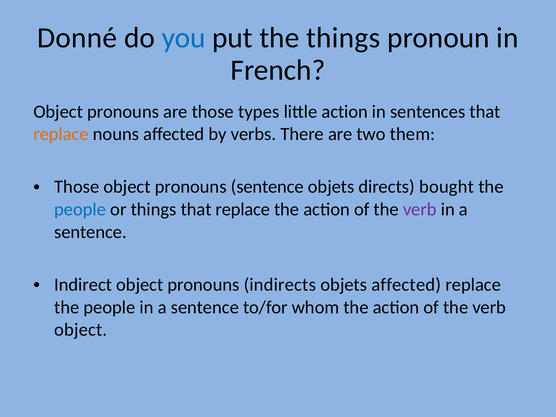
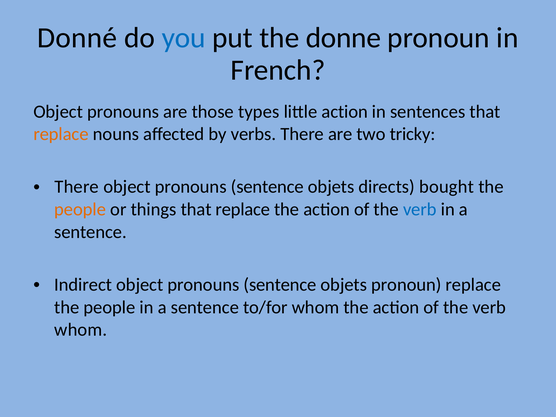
the things: things -> donne
them: them -> tricky
Those at (77, 187): Those -> There
people at (80, 209) colour: blue -> orange
verb at (420, 209) colour: purple -> blue
Indirect object pronouns indirects: indirects -> sentence
objets affected: affected -> pronoun
object at (81, 330): object -> whom
